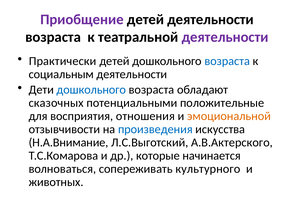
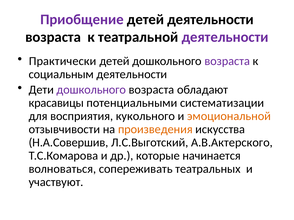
возраста at (227, 61) colour: blue -> purple
дошкольного at (91, 90) colour: blue -> purple
сказочных: сказочных -> красавицы
положительные: положительные -> систематизации
отношения: отношения -> кукольного
произведения colour: blue -> orange
Н.А.Внимание: Н.А.Внимание -> Н.А.Совершив
культурного: культурного -> театральных
животных: животных -> участвуют
